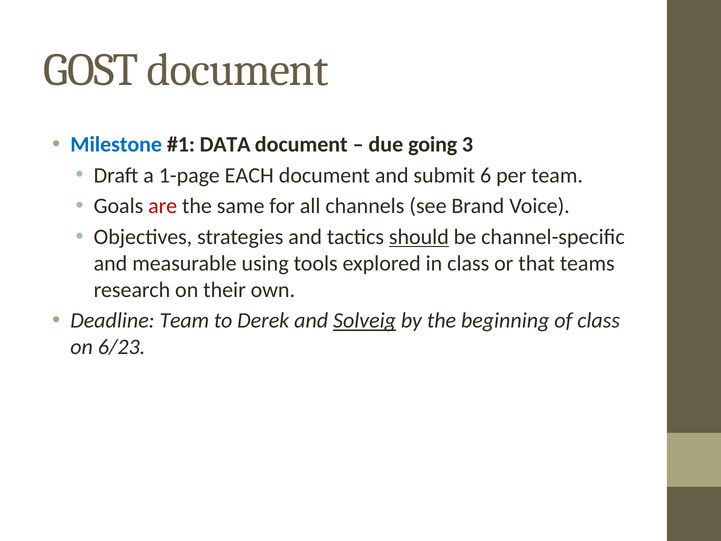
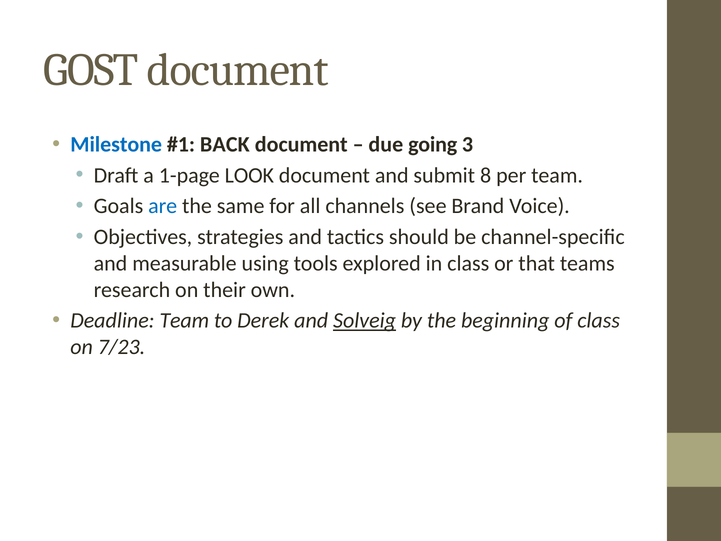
DATA: DATA -> BACK
EACH: EACH -> LOOK
6: 6 -> 8
are colour: red -> blue
should underline: present -> none
6/23: 6/23 -> 7/23
